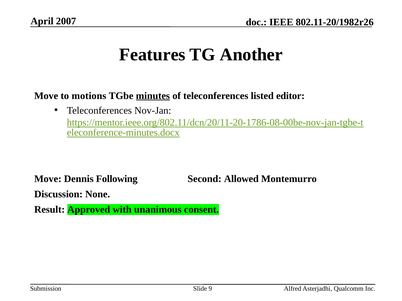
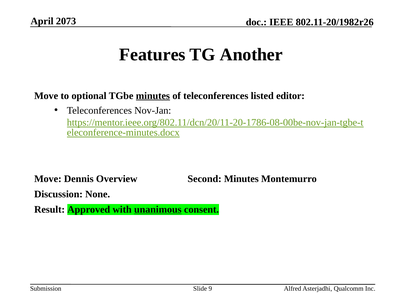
2007: 2007 -> 2073
motions: motions -> optional
Following: Following -> Overview
Second Allowed: Allowed -> Minutes
unanimous underline: none -> present
